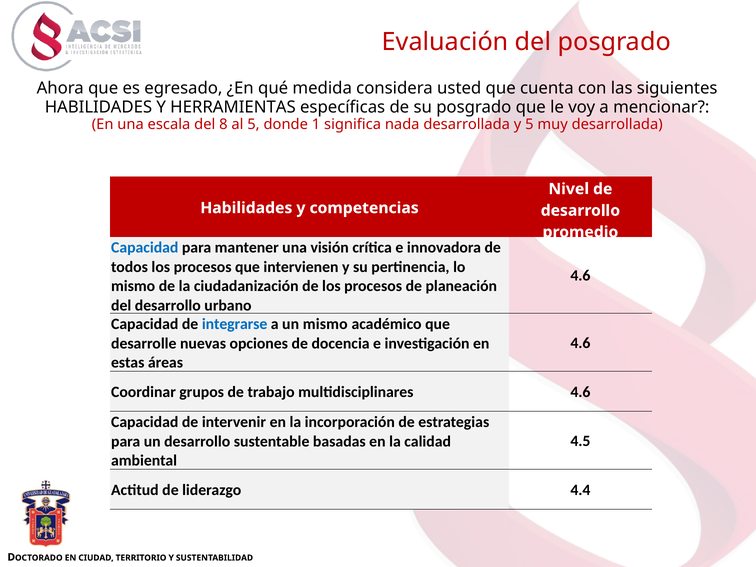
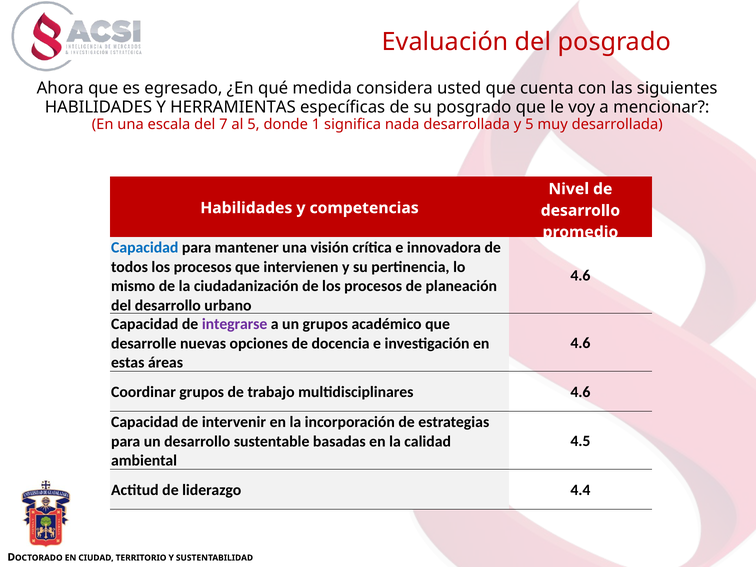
8: 8 -> 7
integrarse colour: blue -> purple
un mismo: mismo -> grupos
